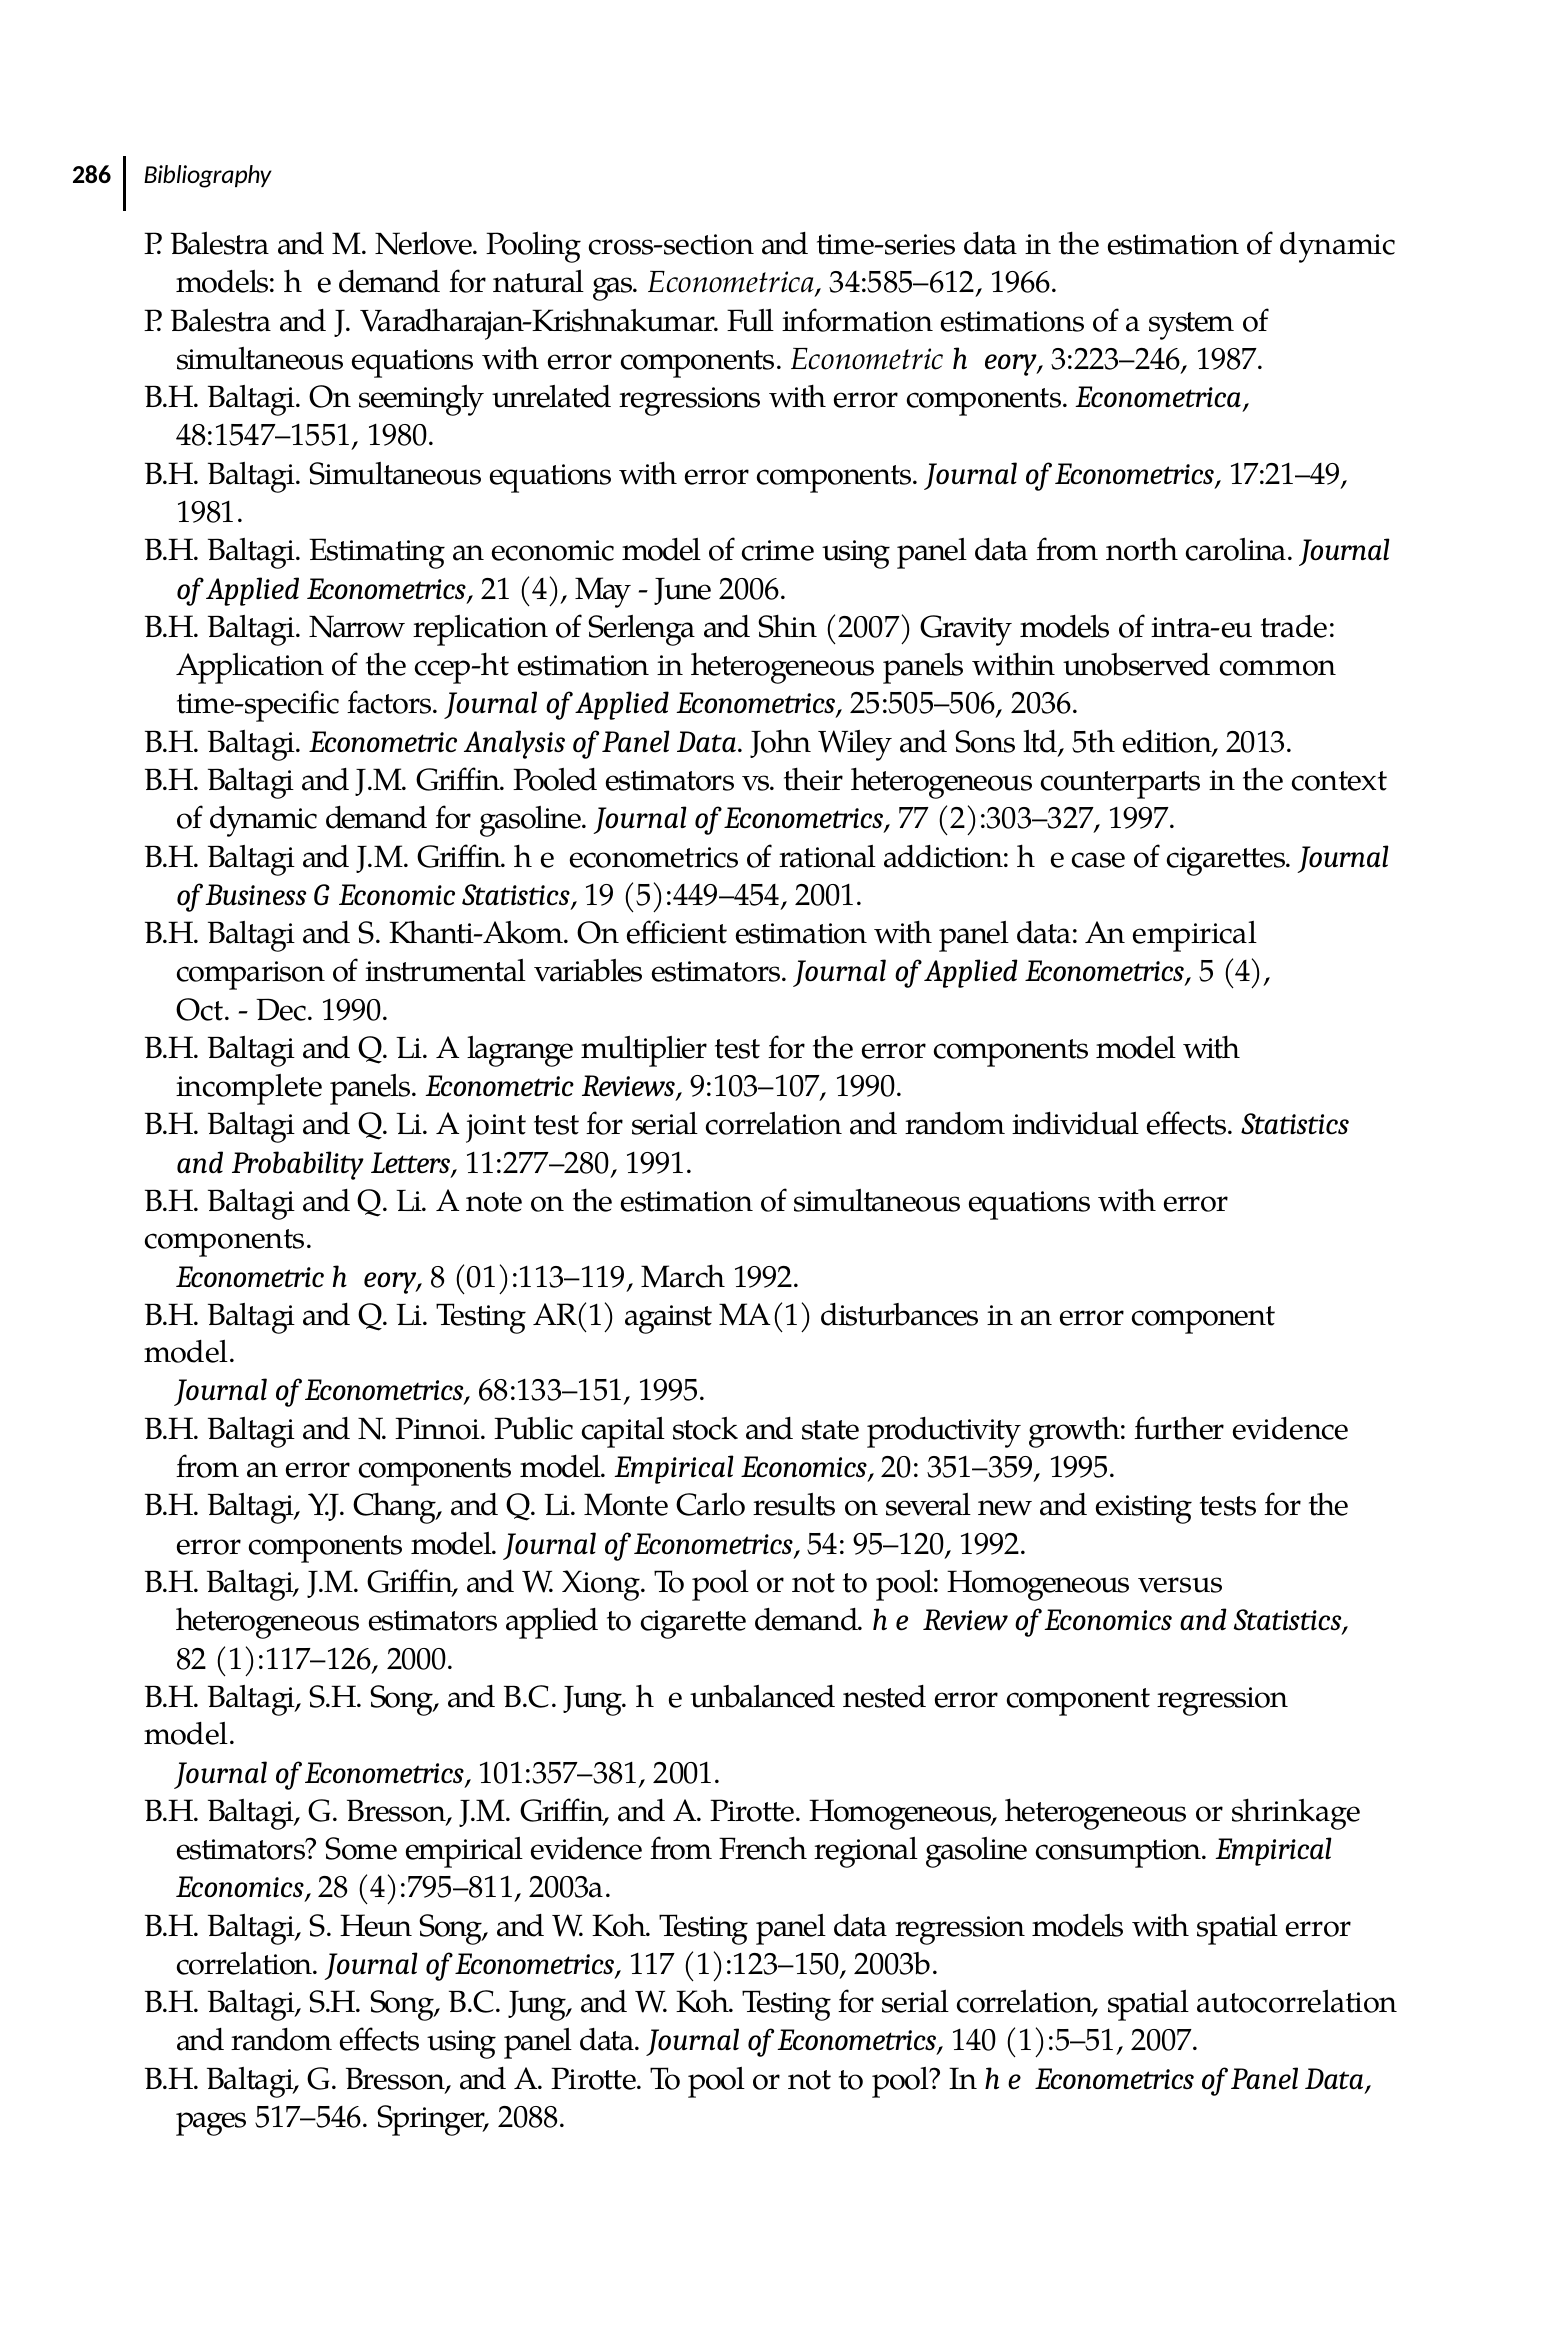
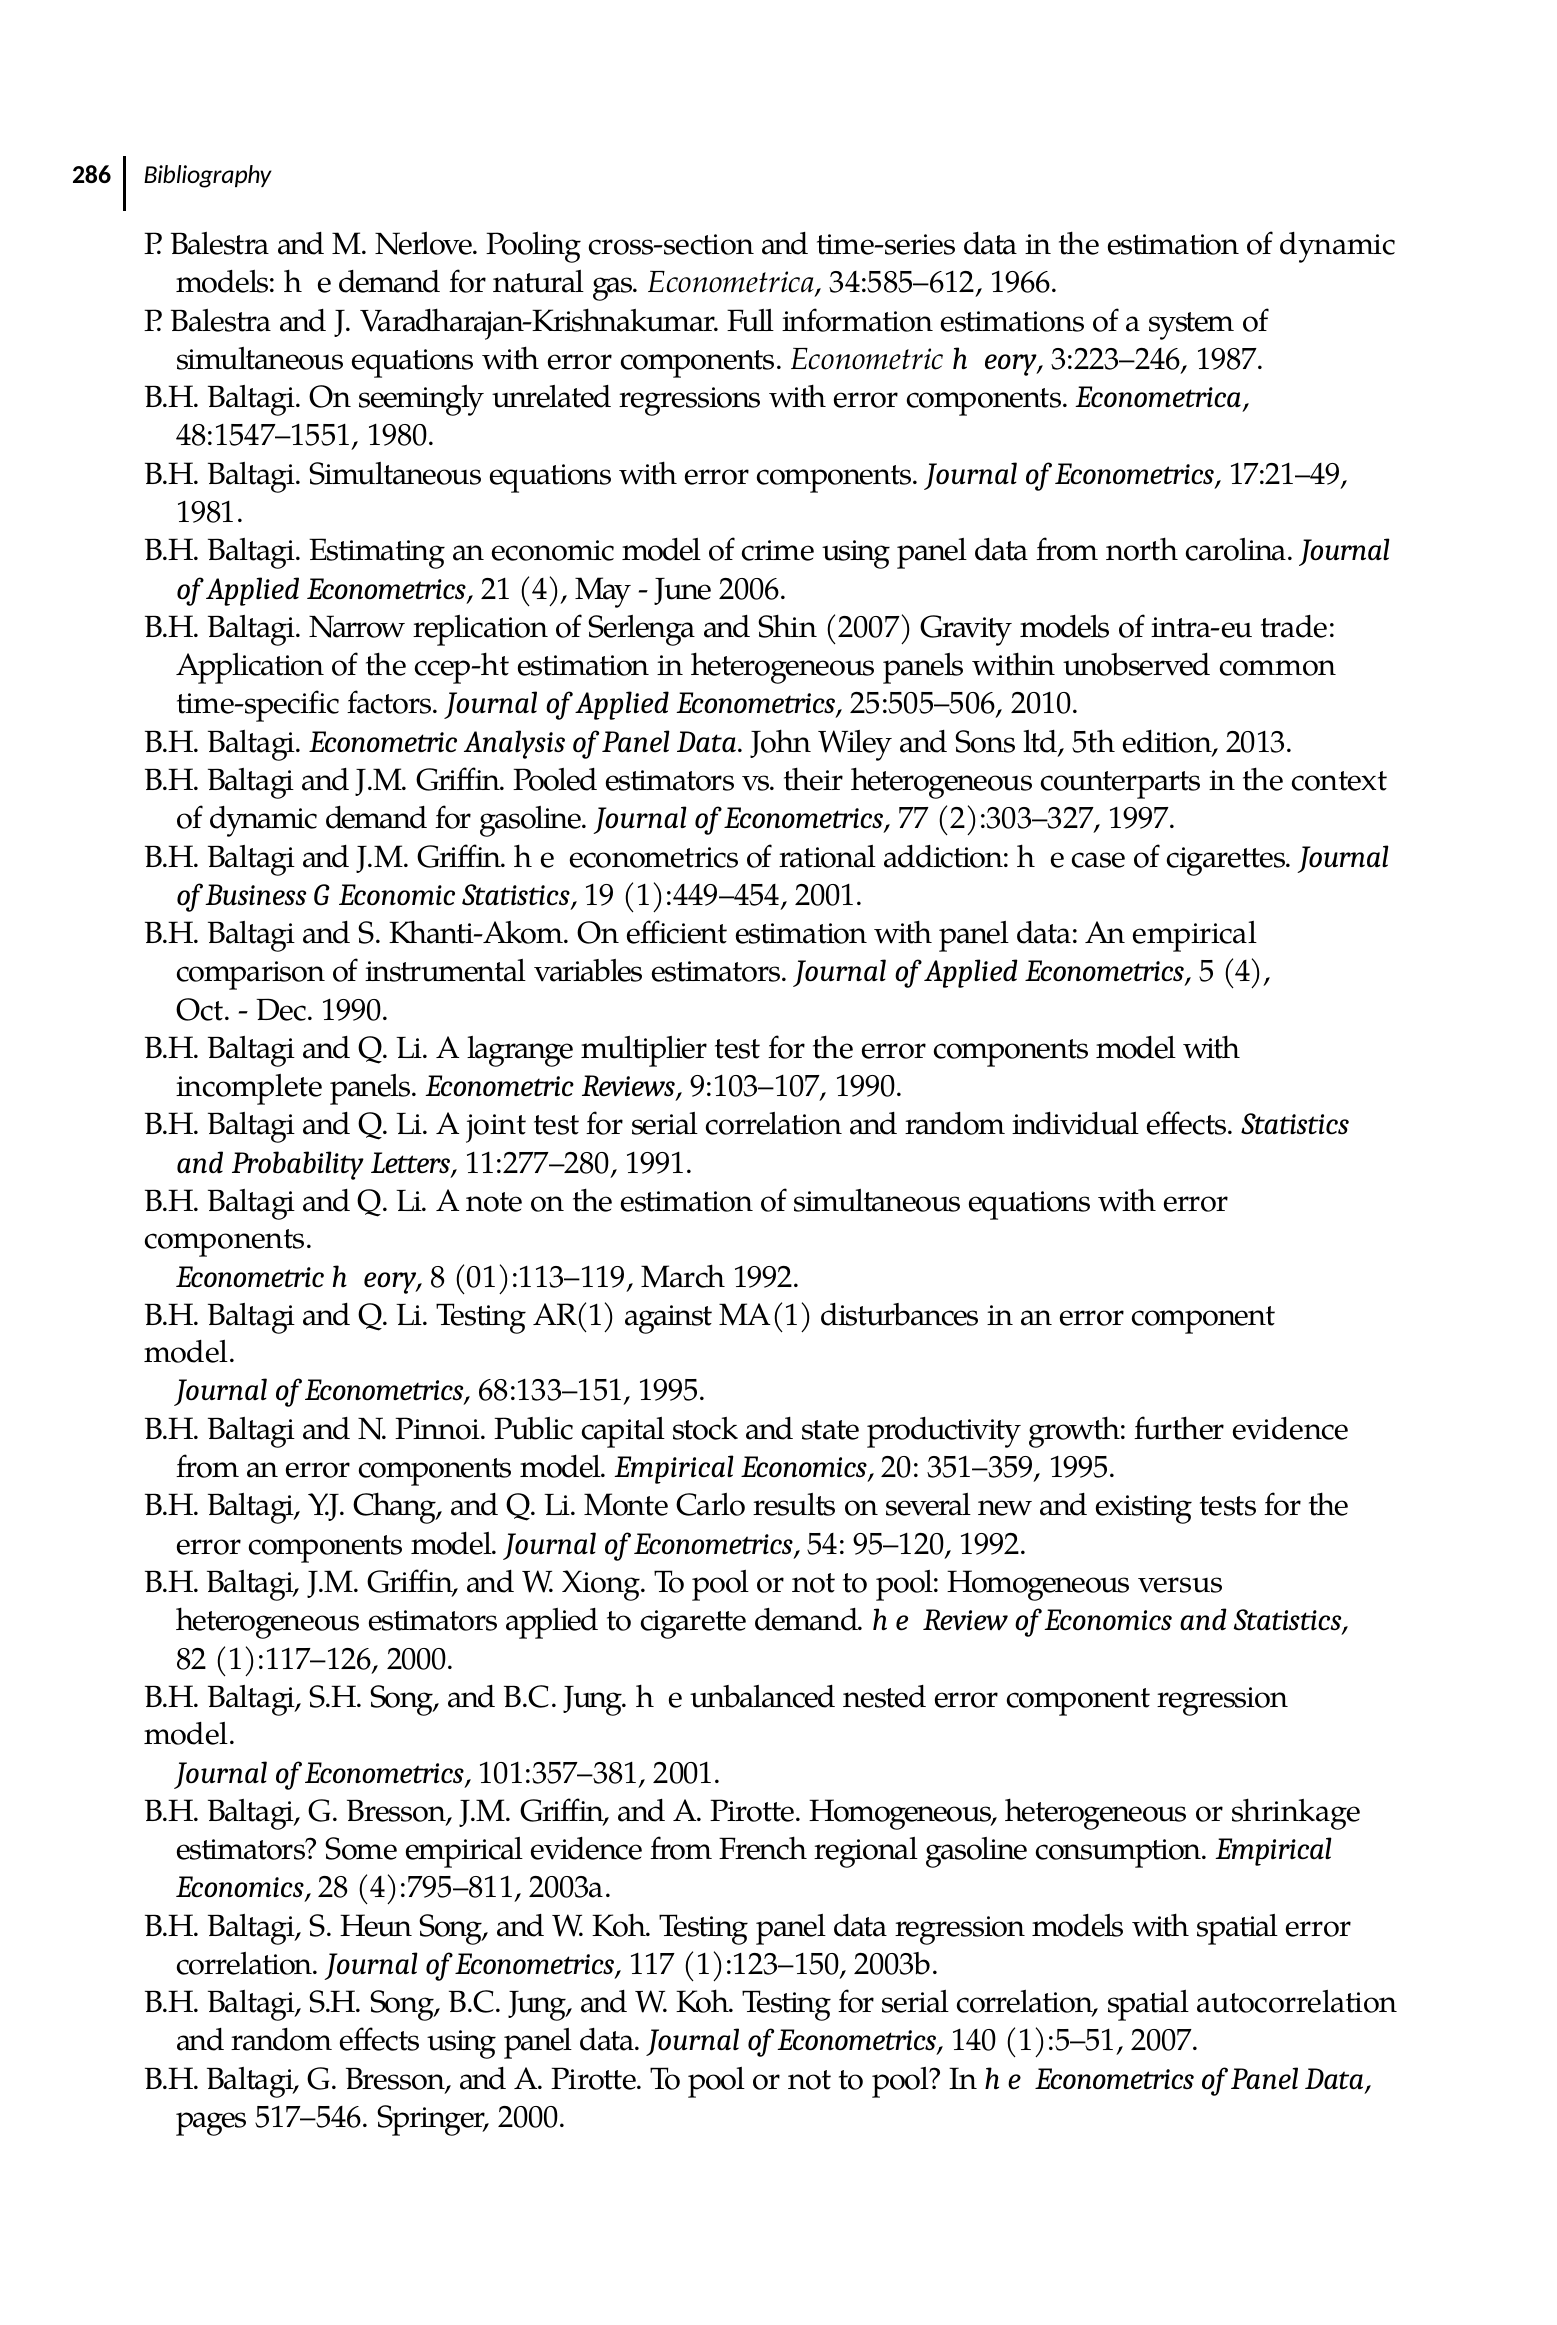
2036: 2036 -> 2010
5):449–454: 5):449–454 -> 1):449–454
Springer 2088: 2088 -> 2000
